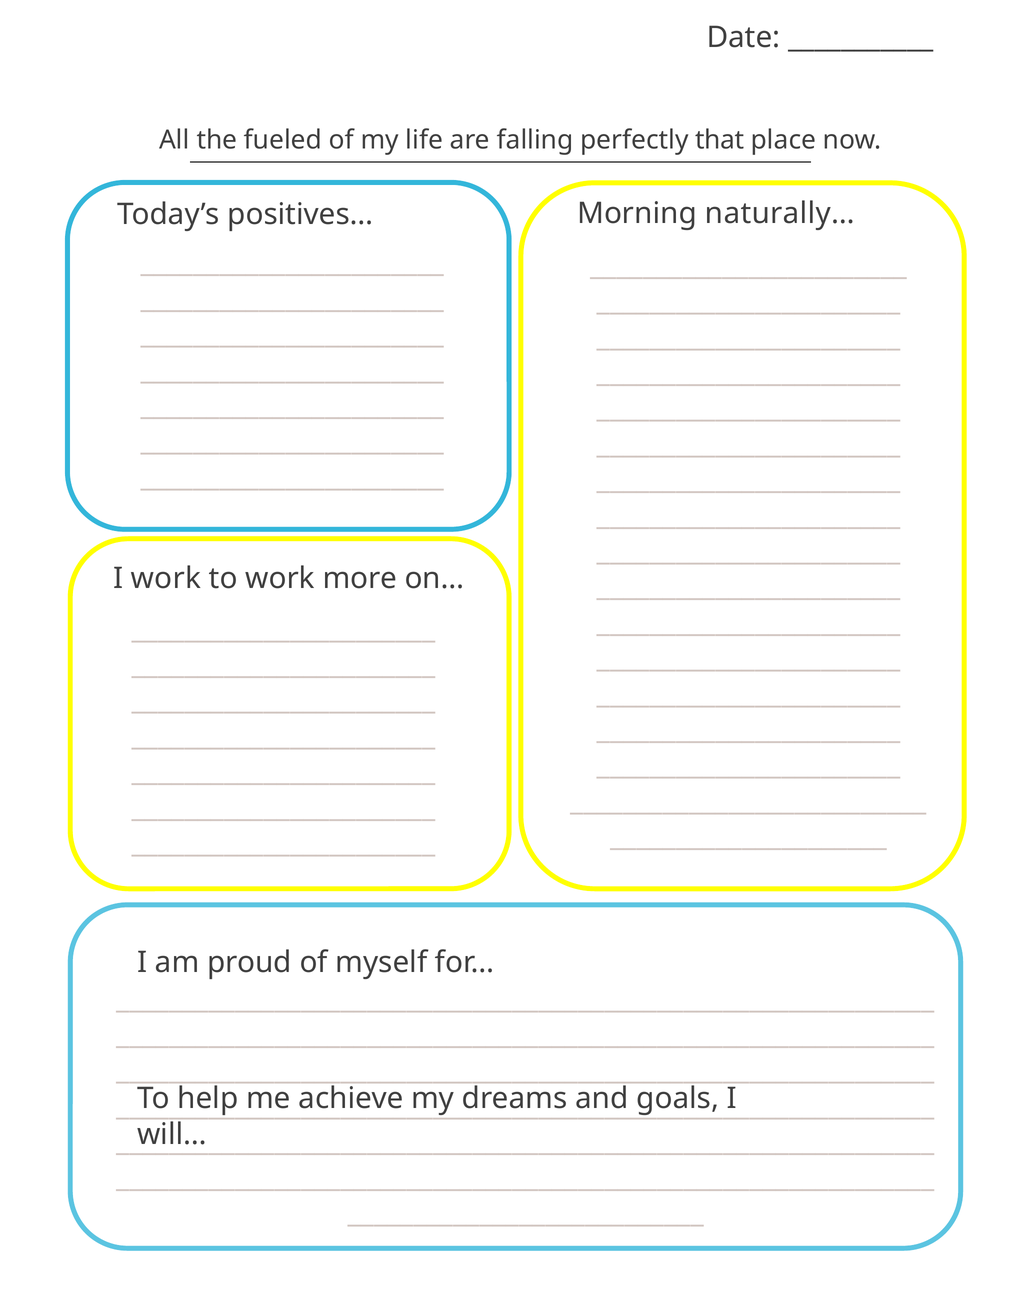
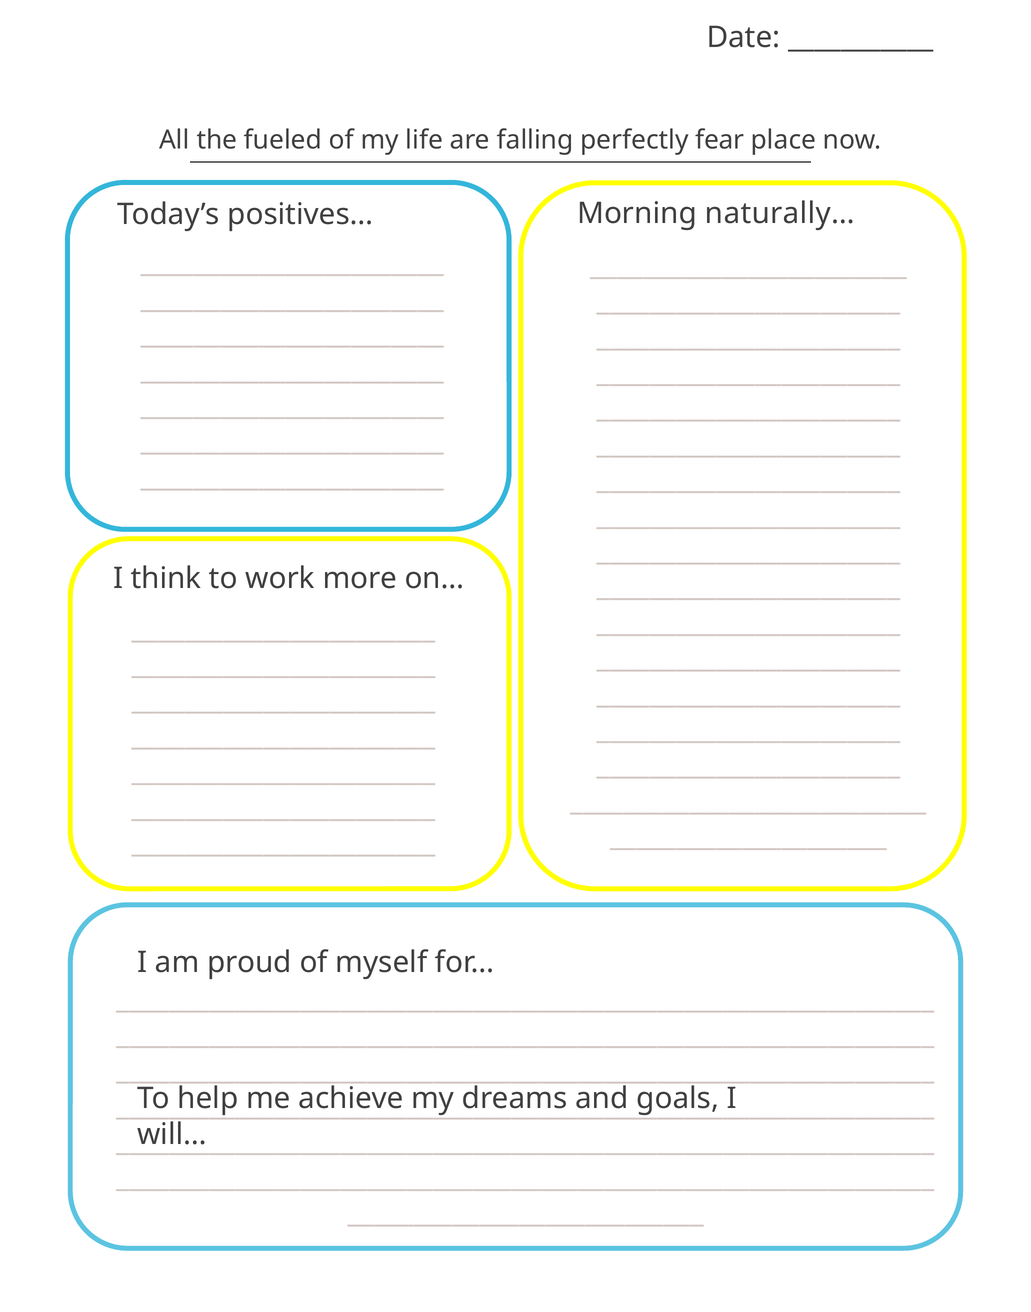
that: that -> fear
I work: work -> think
